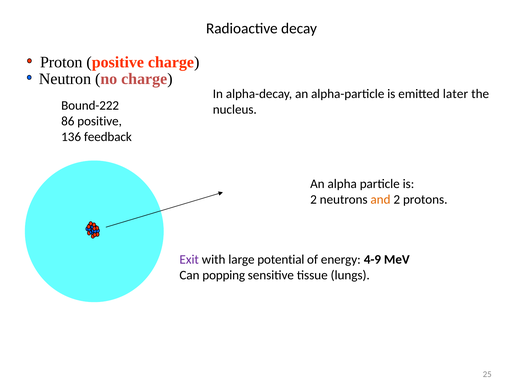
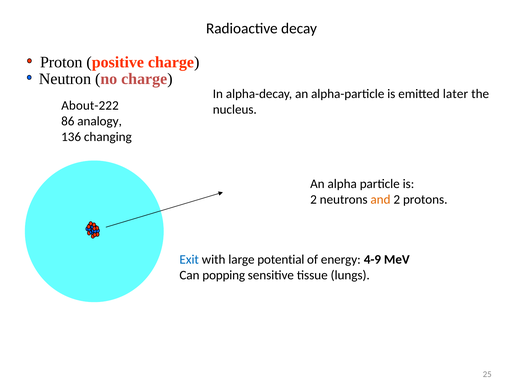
Bound-222: Bound-222 -> About-222
86 positive: positive -> analogy
feedback: feedback -> changing
Exit colour: purple -> blue
